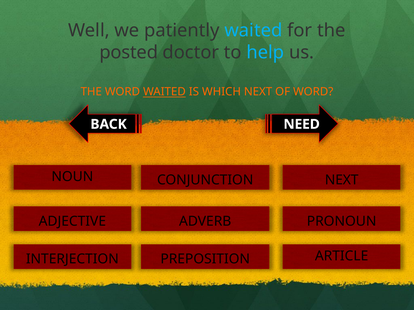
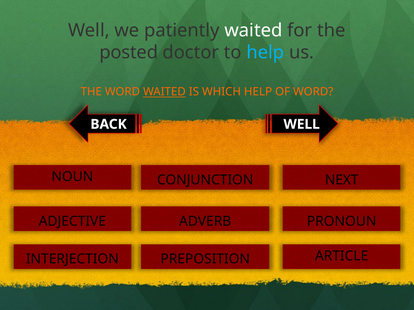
waited at (253, 30) colour: light blue -> white
WHICH NEXT: NEXT -> HELP
BACK NEED: NEED -> WELL
